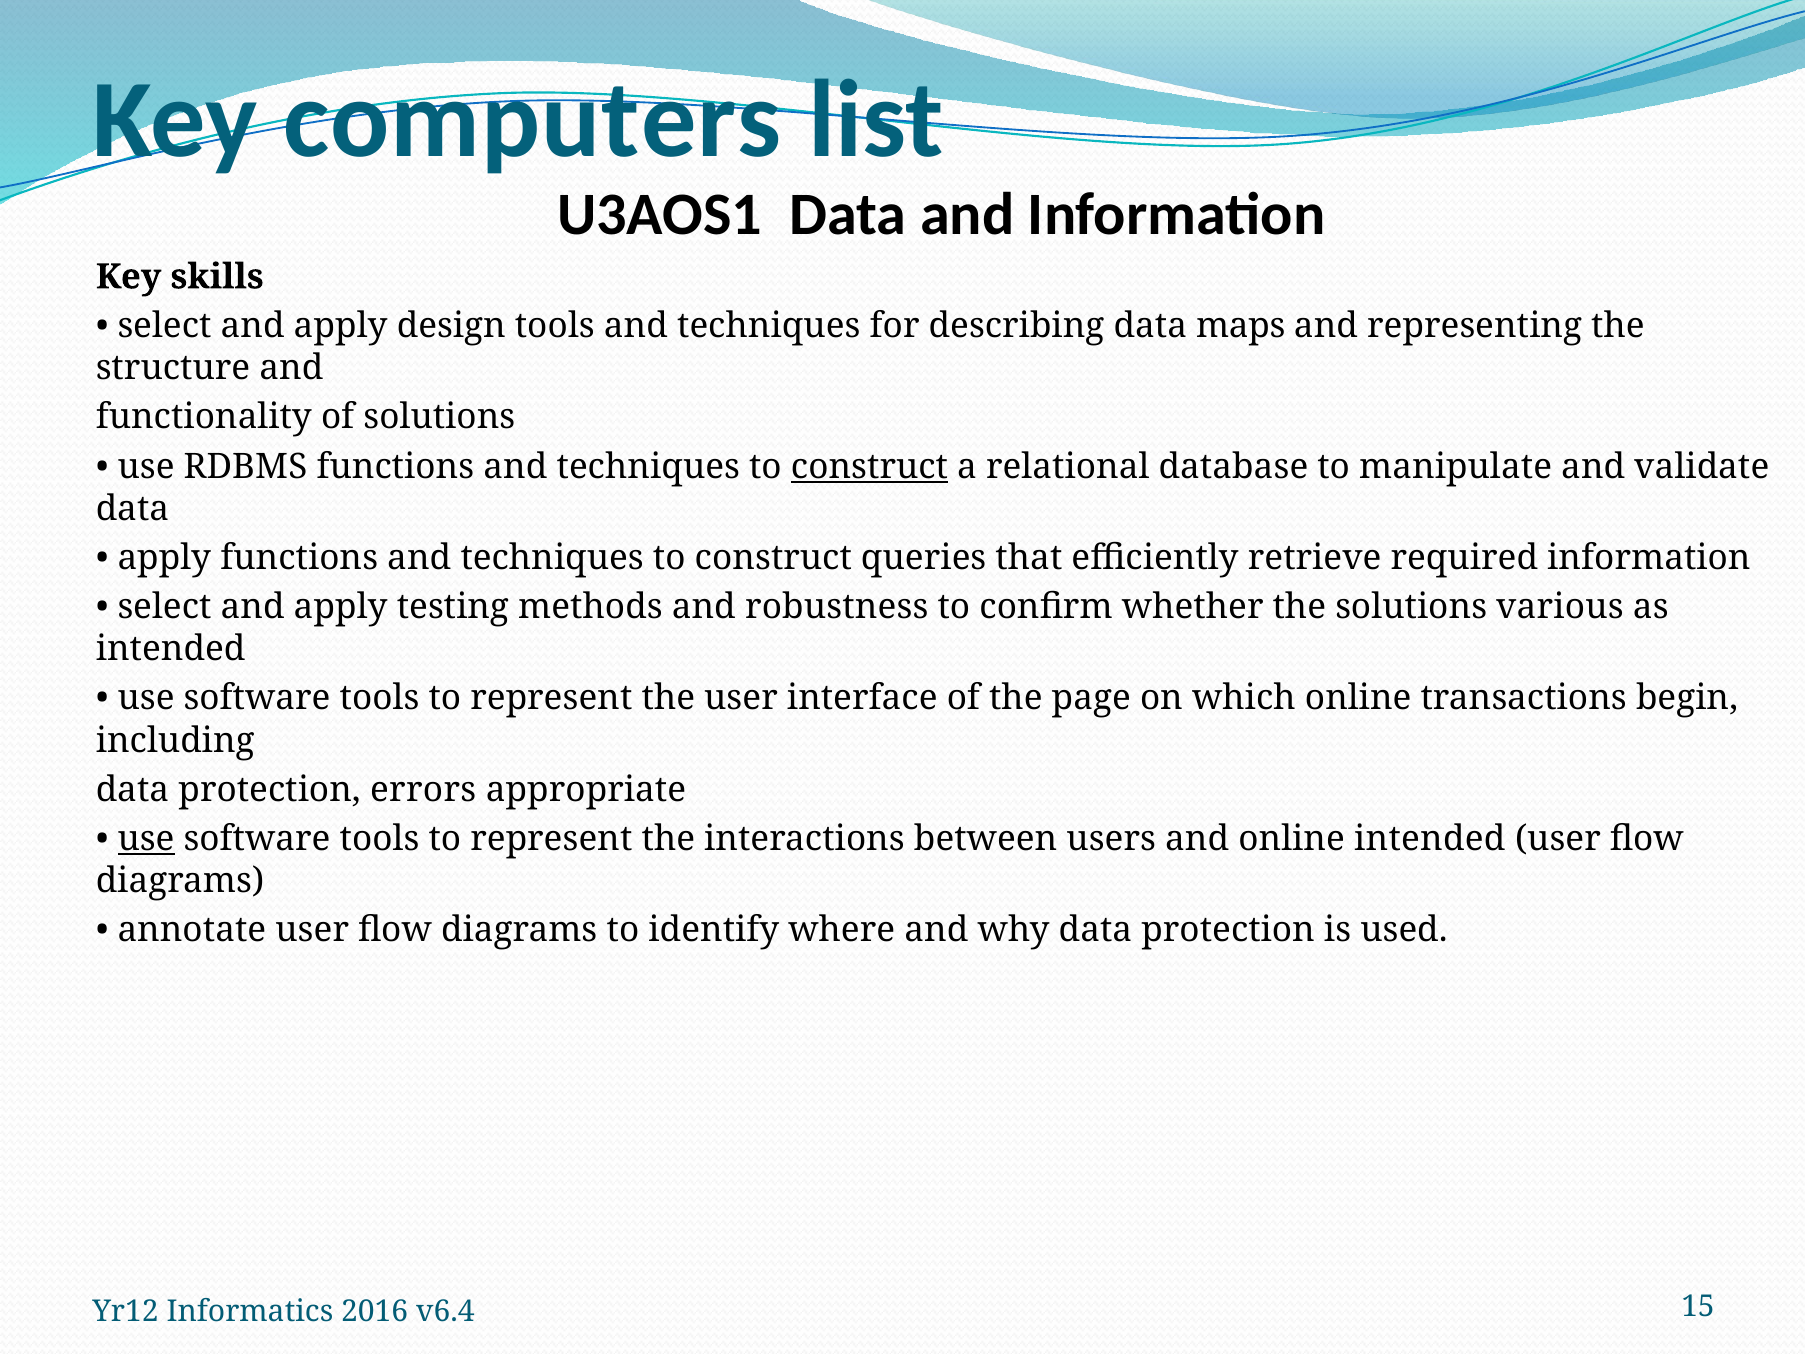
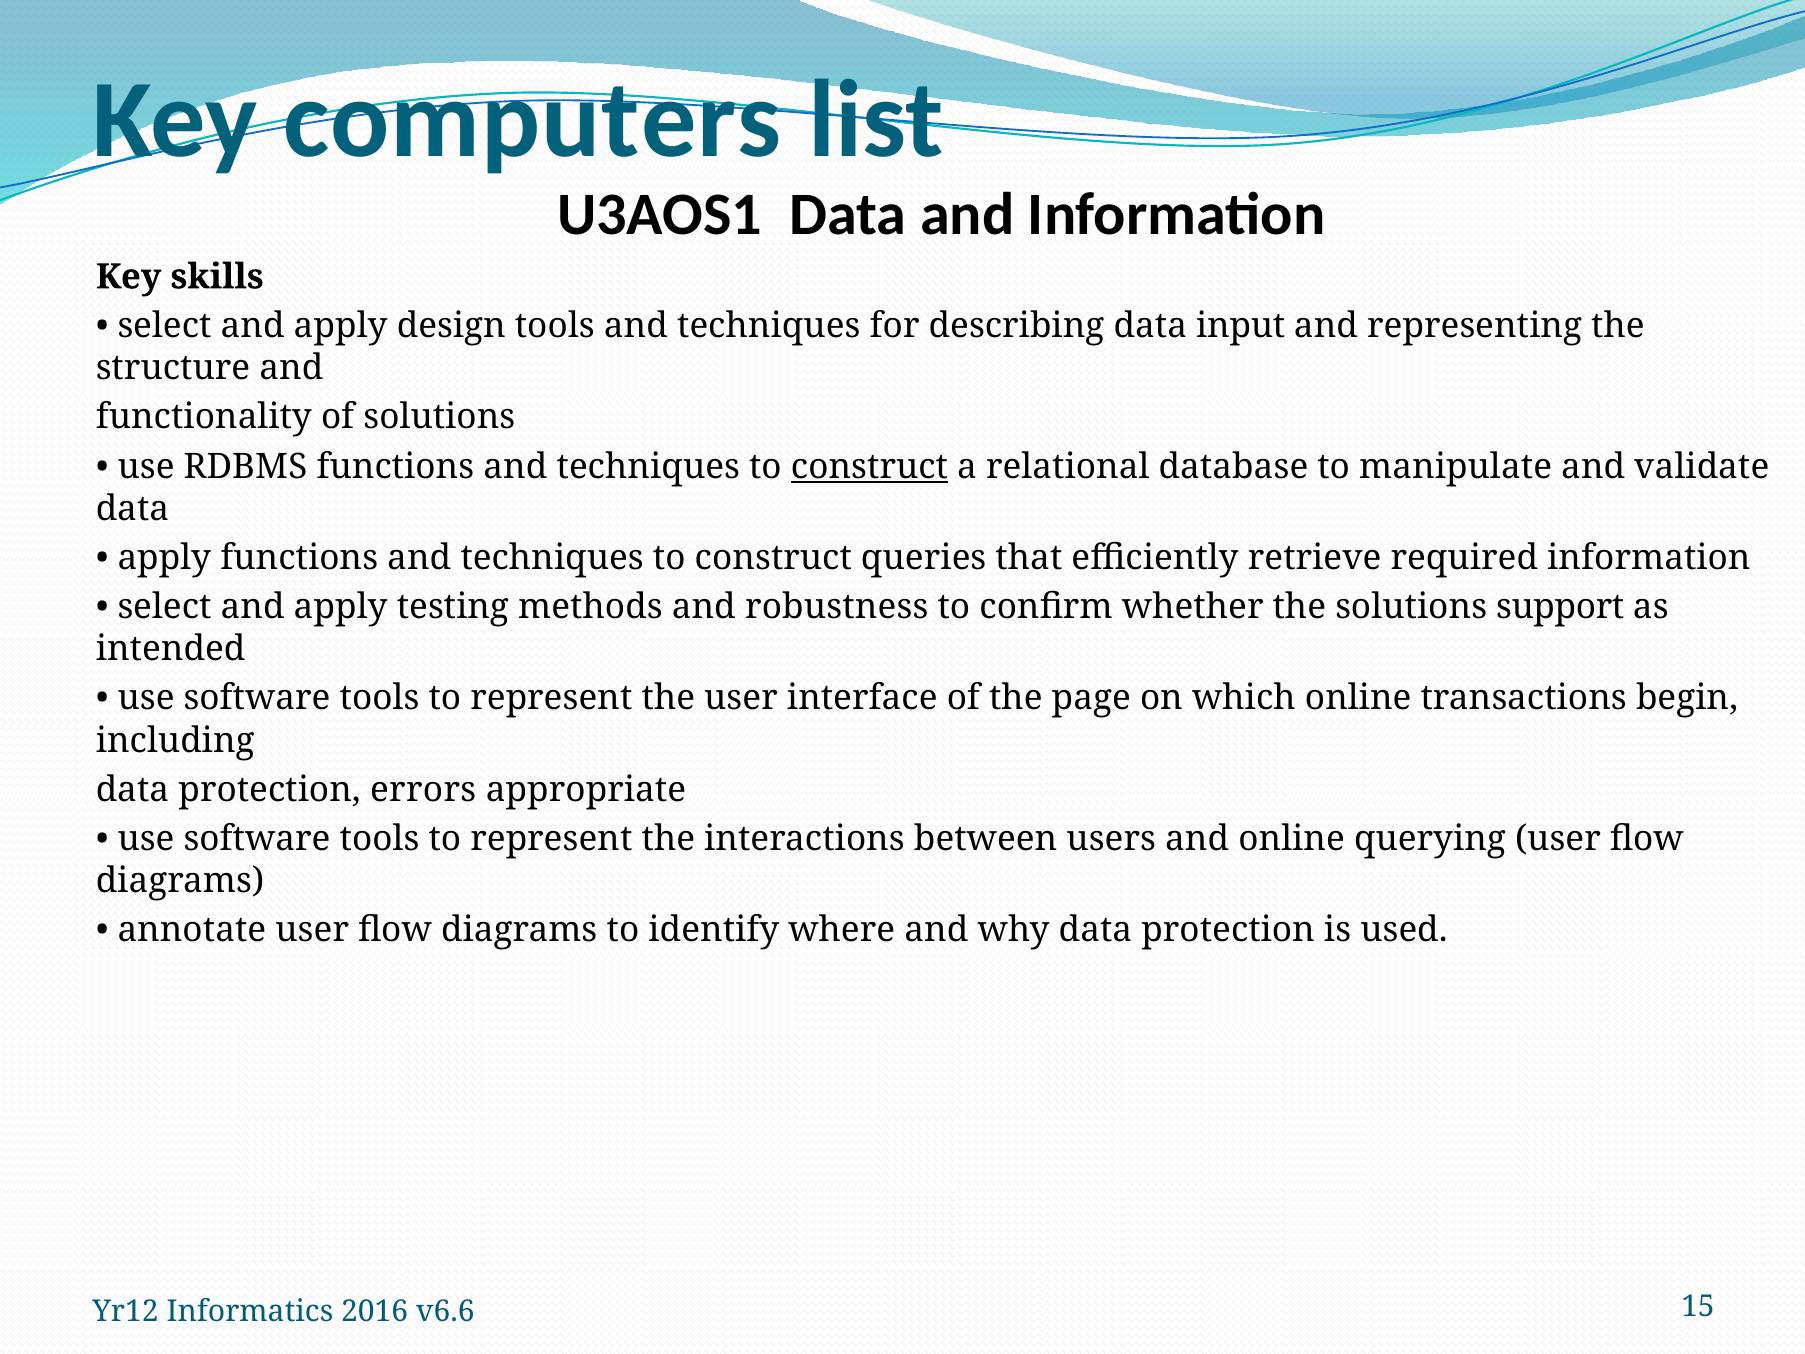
maps: maps -> input
various: various -> support
use at (146, 839) underline: present -> none
online intended: intended -> querying
v6.4: v6.4 -> v6.6
